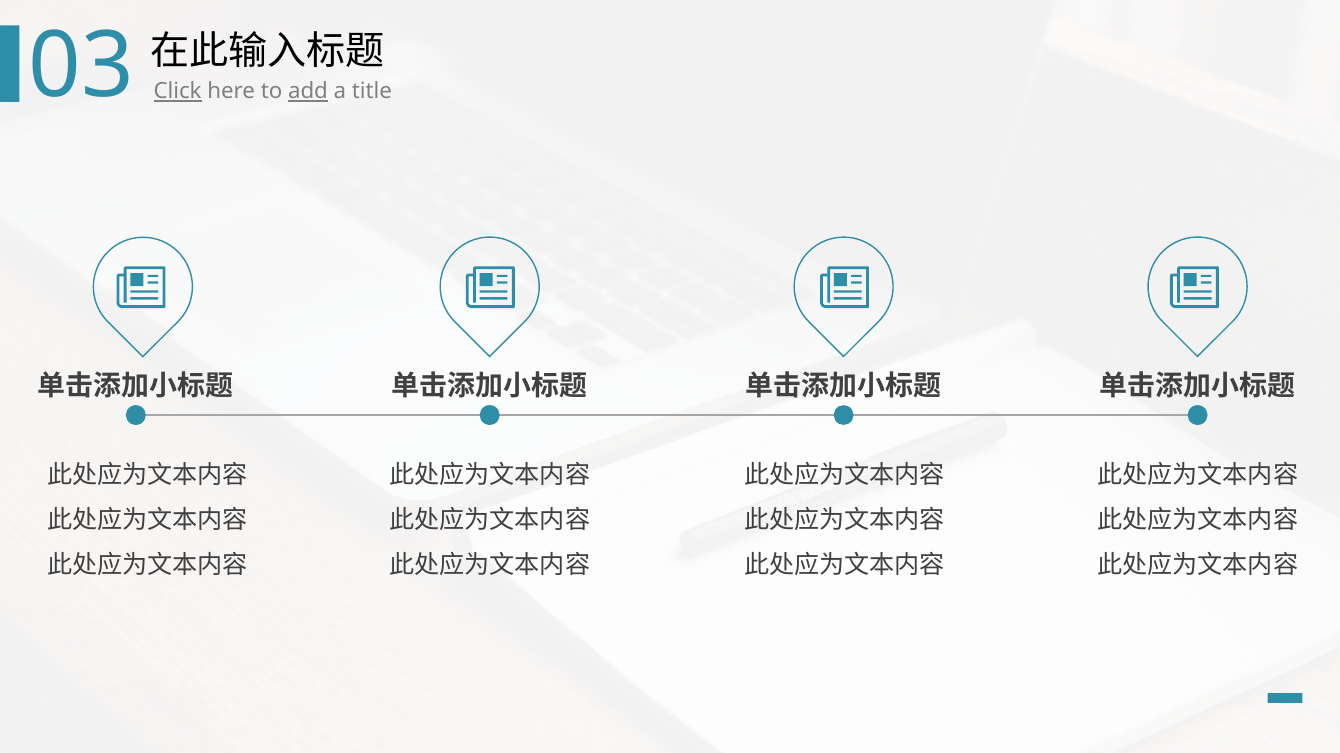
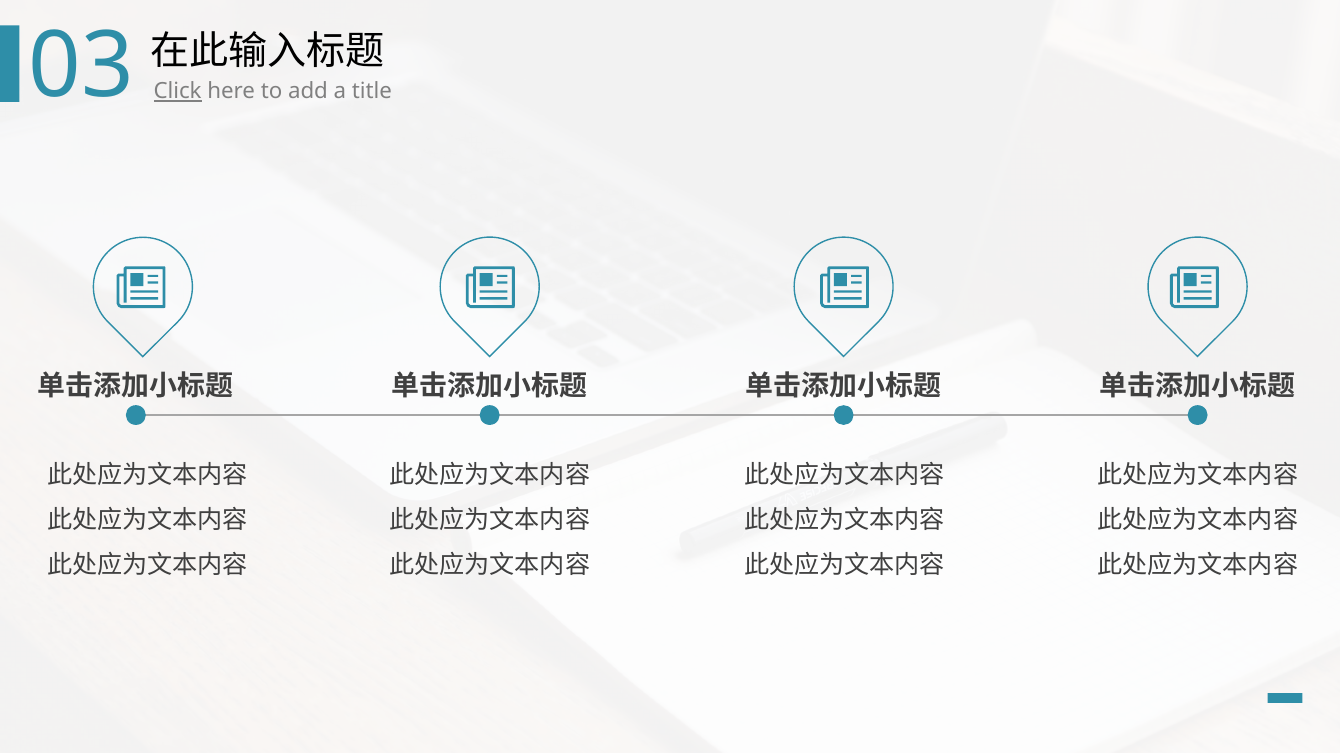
add underline: present -> none
